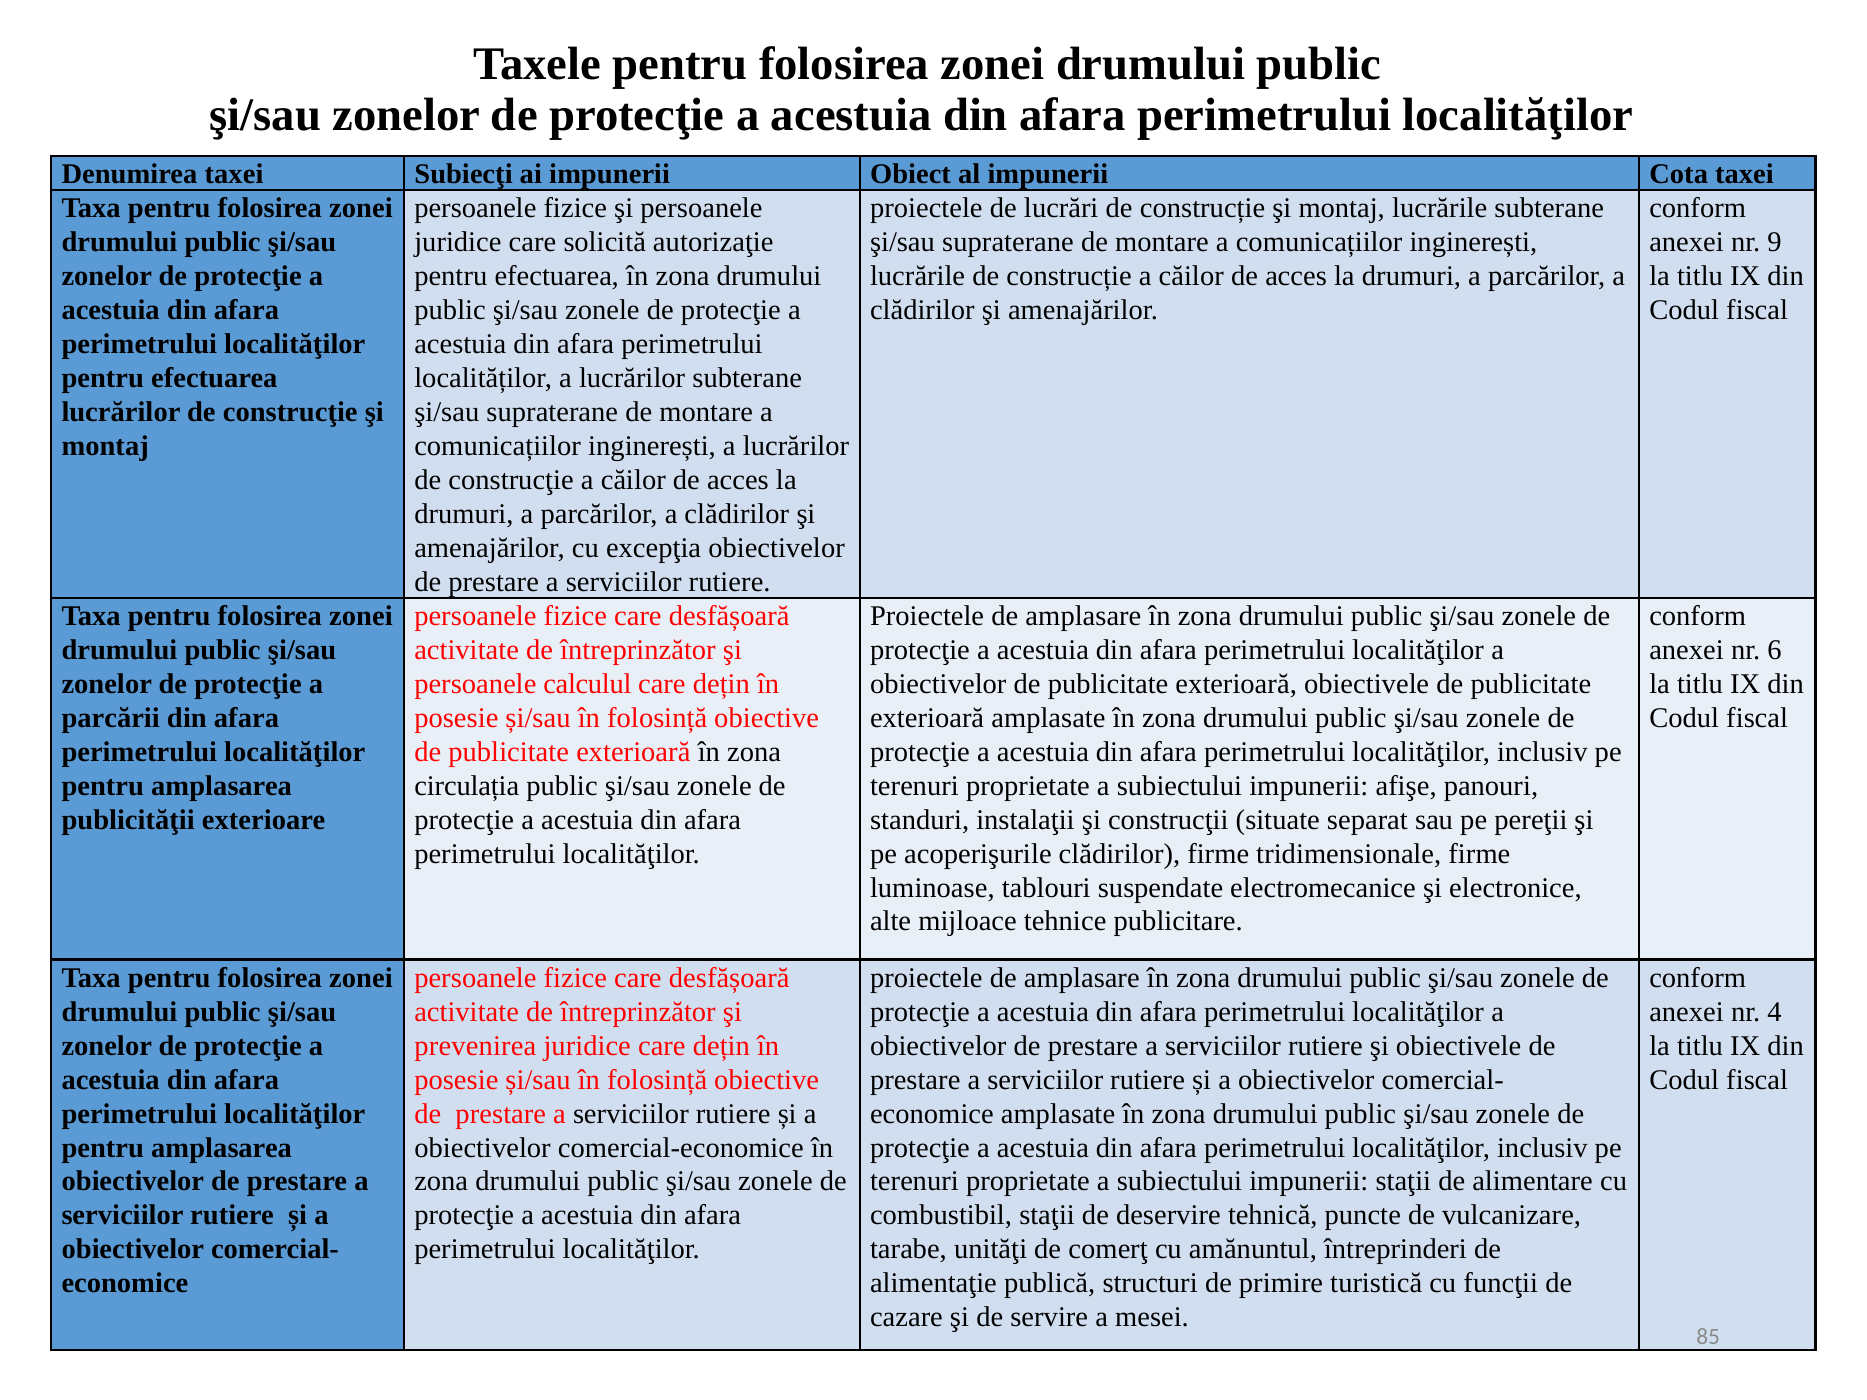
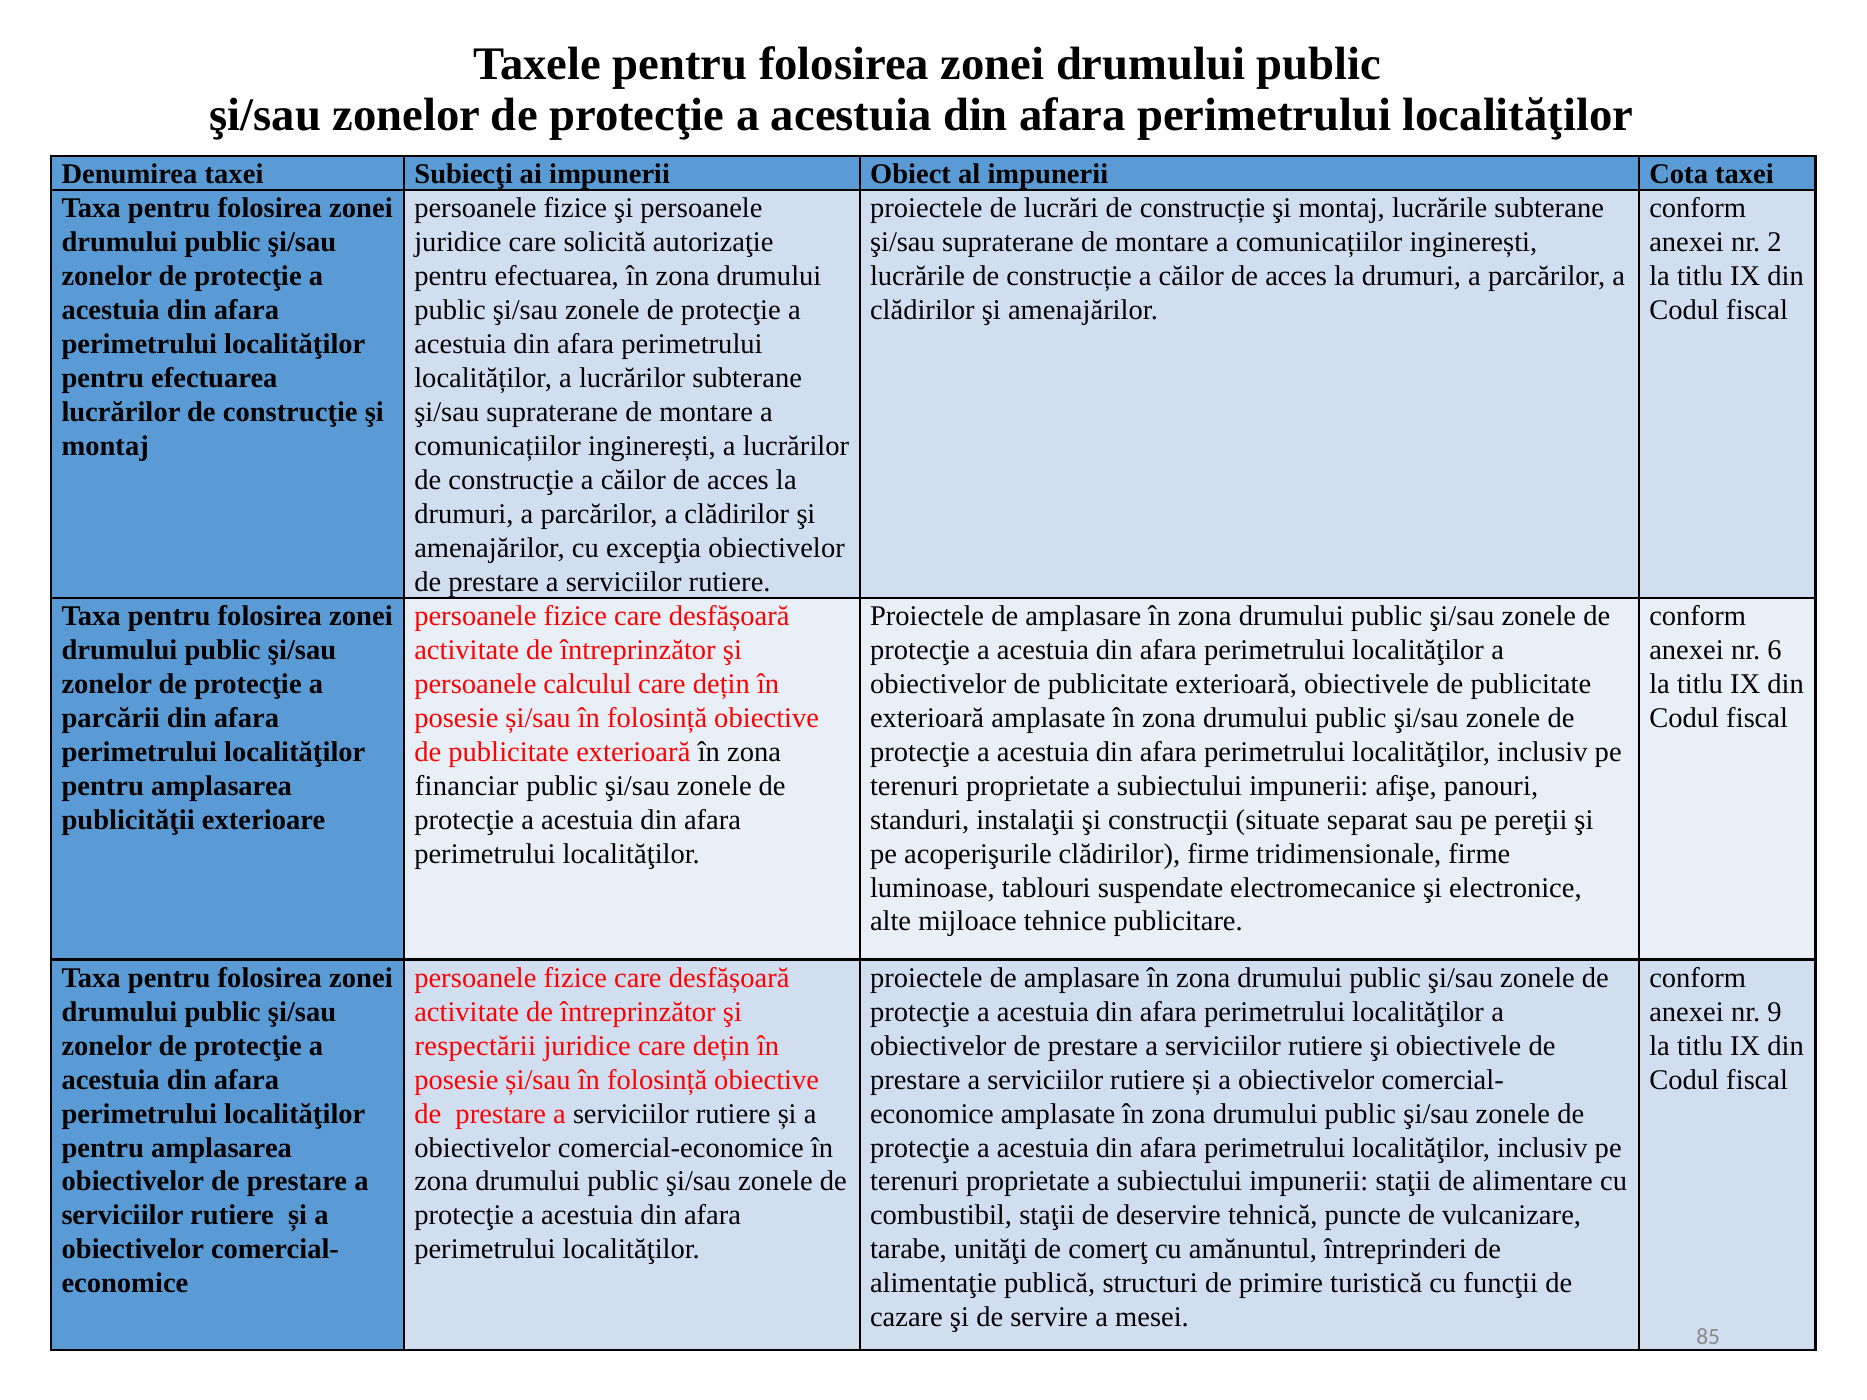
9: 9 -> 2
circulația: circulația -> financiar
4: 4 -> 9
prevenirea: prevenirea -> respectării
